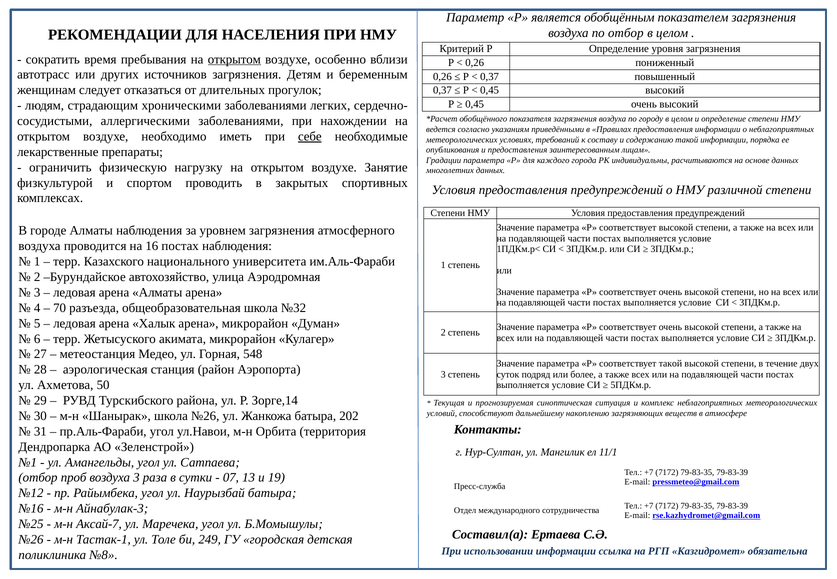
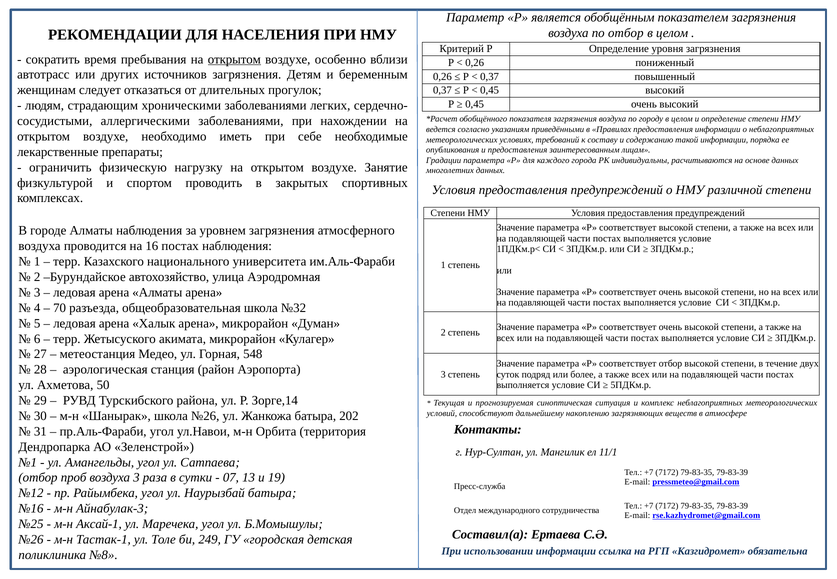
себе underline: present -> none
соответствует такой: такой -> отбор
Аксай-7: Аксай-7 -> Аксай-1
